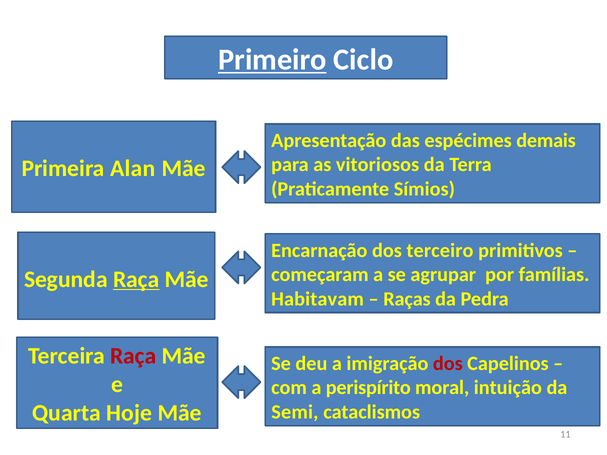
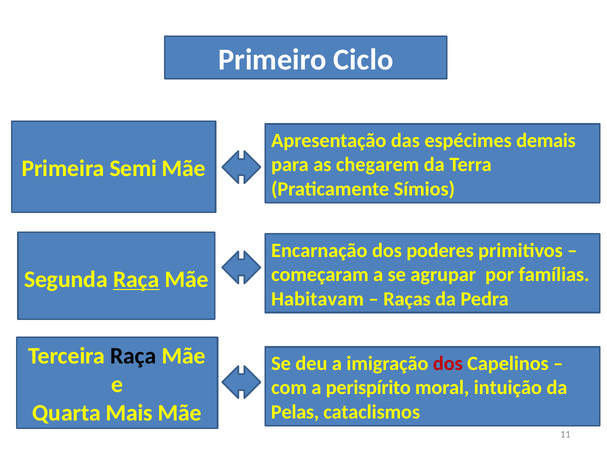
Primeiro underline: present -> none
vitoriosos: vitoriosos -> chegarem
Alan: Alan -> Semi
terceiro: terceiro -> poderes
Raça at (133, 356) colour: red -> black
Hoje: Hoje -> Mais
Semi: Semi -> Pelas
